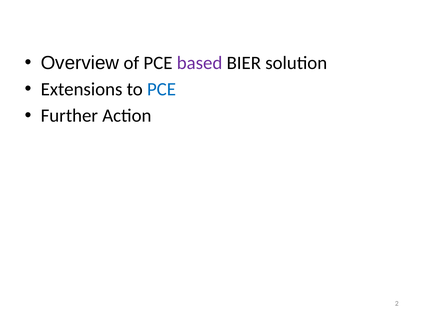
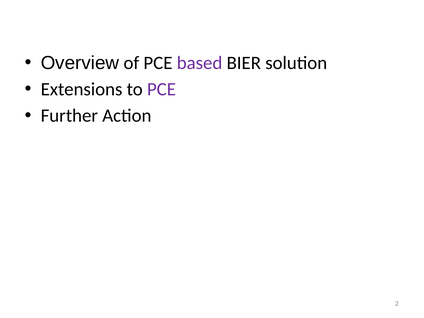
PCE at (161, 89) colour: blue -> purple
